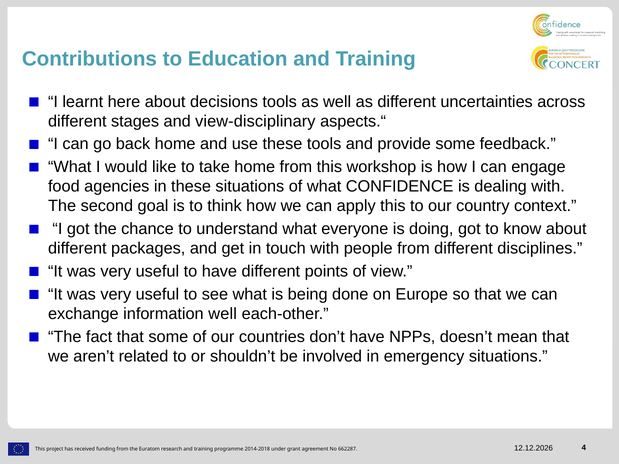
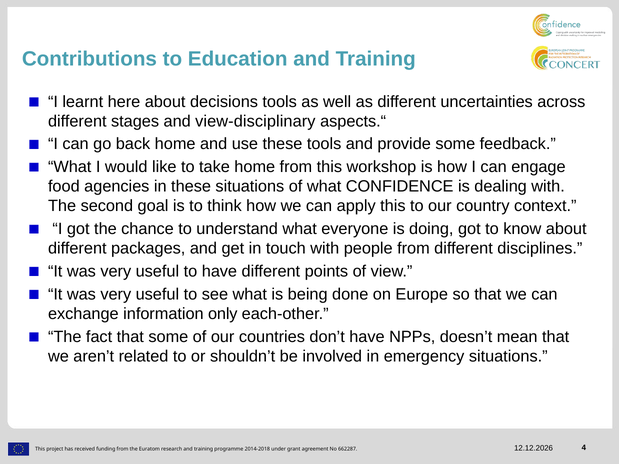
information well: well -> only
